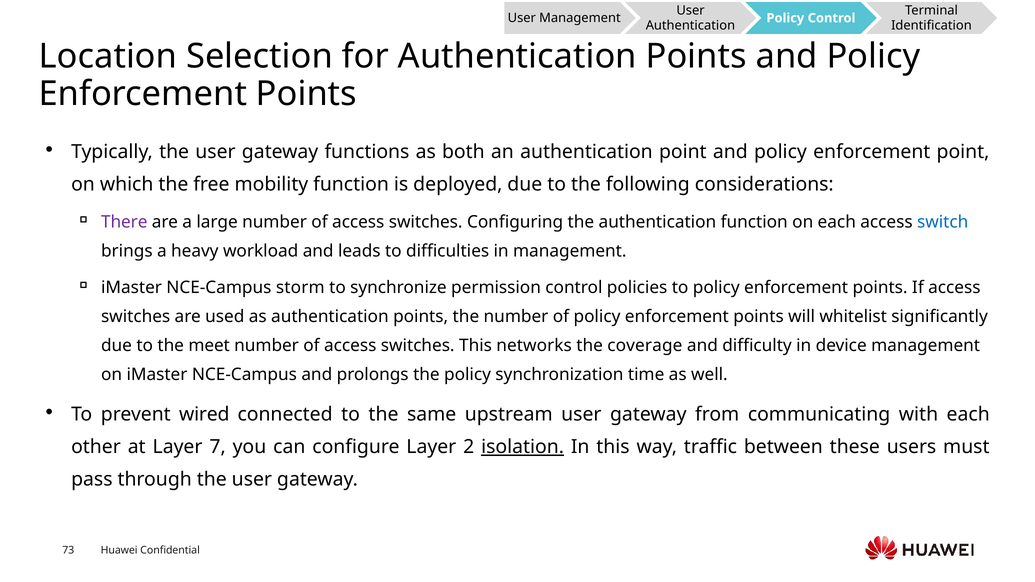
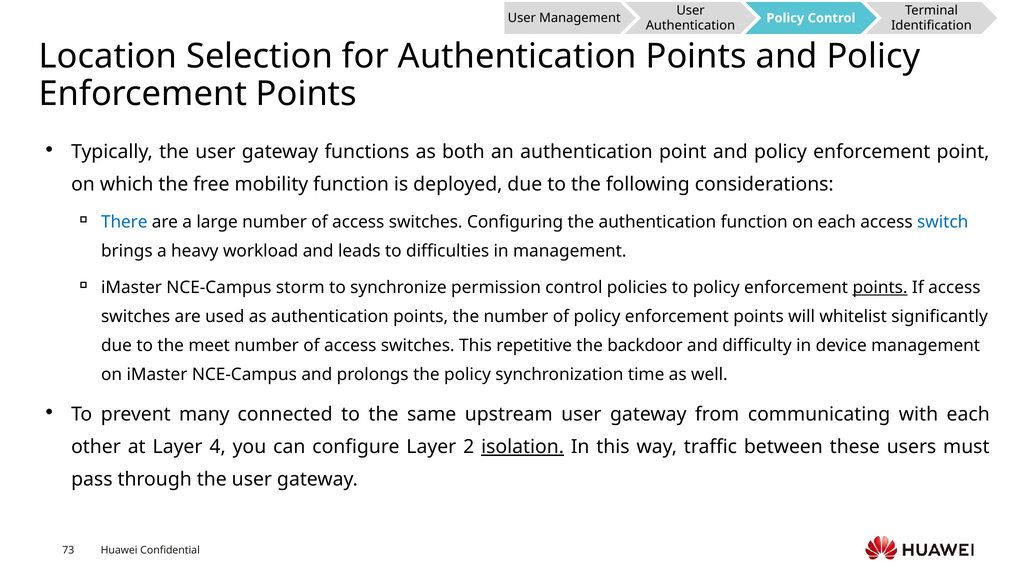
There colour: purple -> blue
points at (880, 288) underline: none -> present
networks: networks -> repetitive
coverage: coverage -> backdoor
wired: wired -> many
7: 7 -> 4
